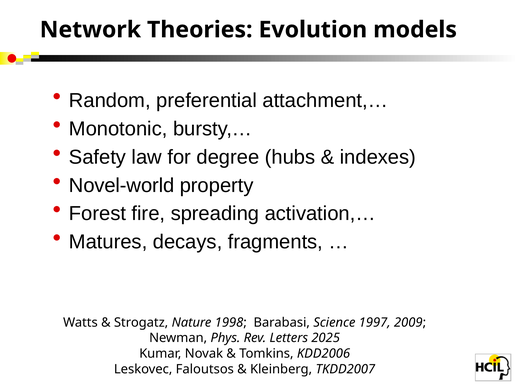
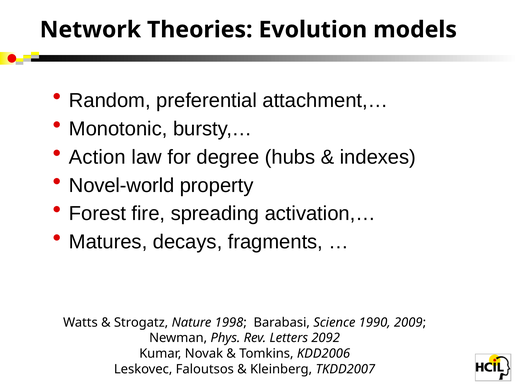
Safety: Safety -> Action
1997: 1997 -> 1990
2025: 2025 -> 2092
